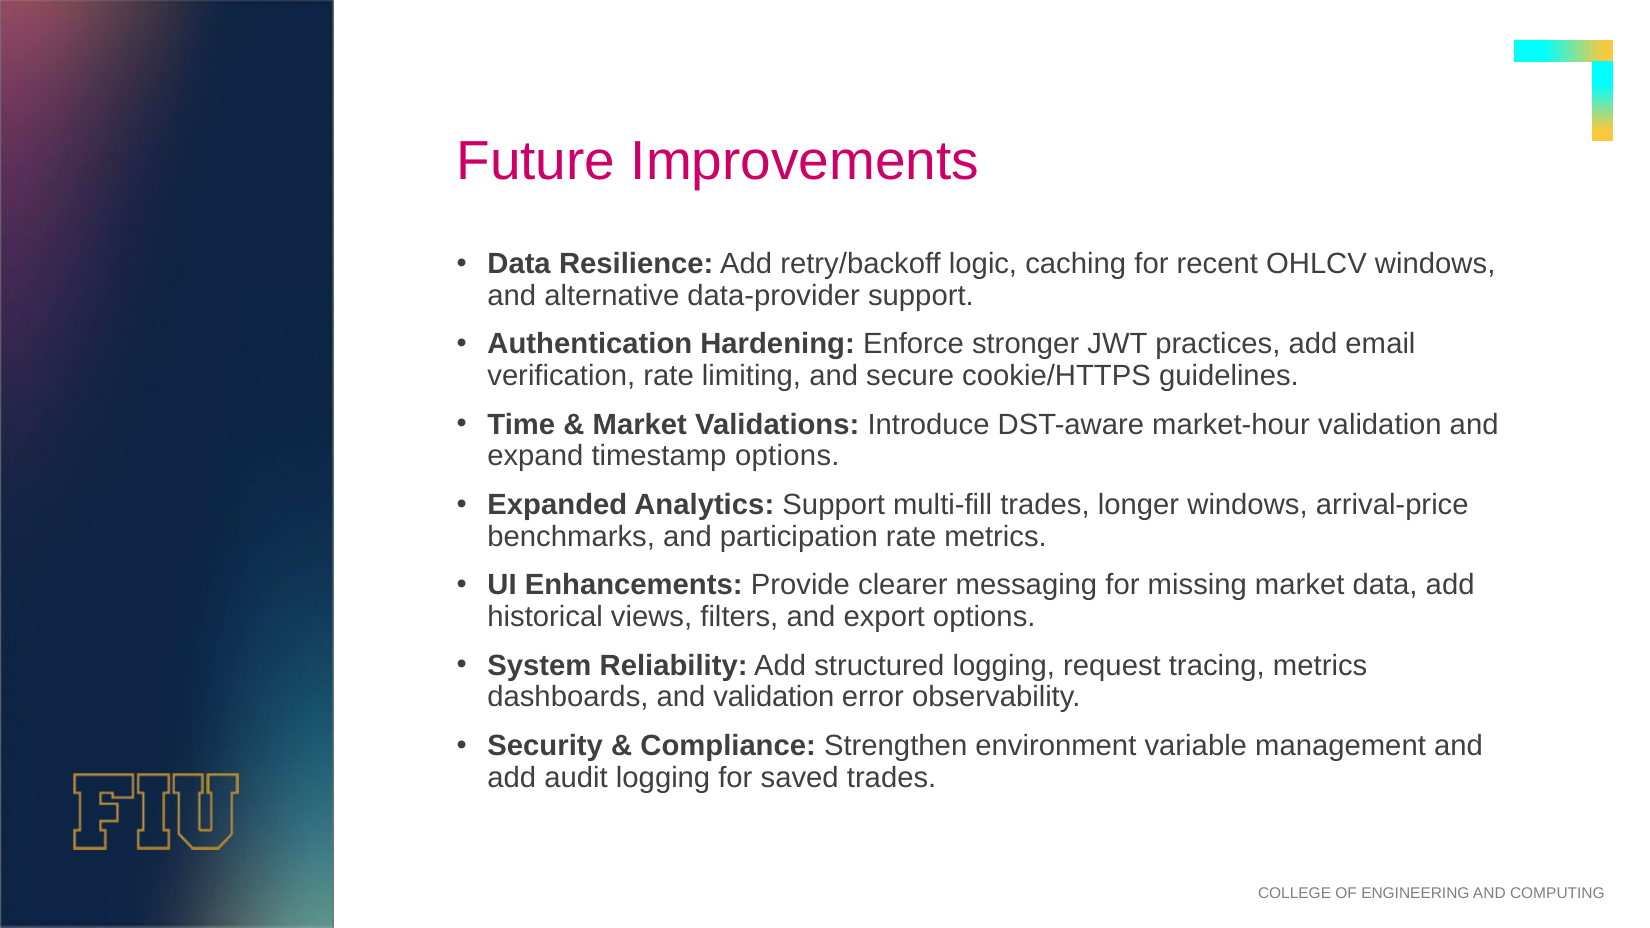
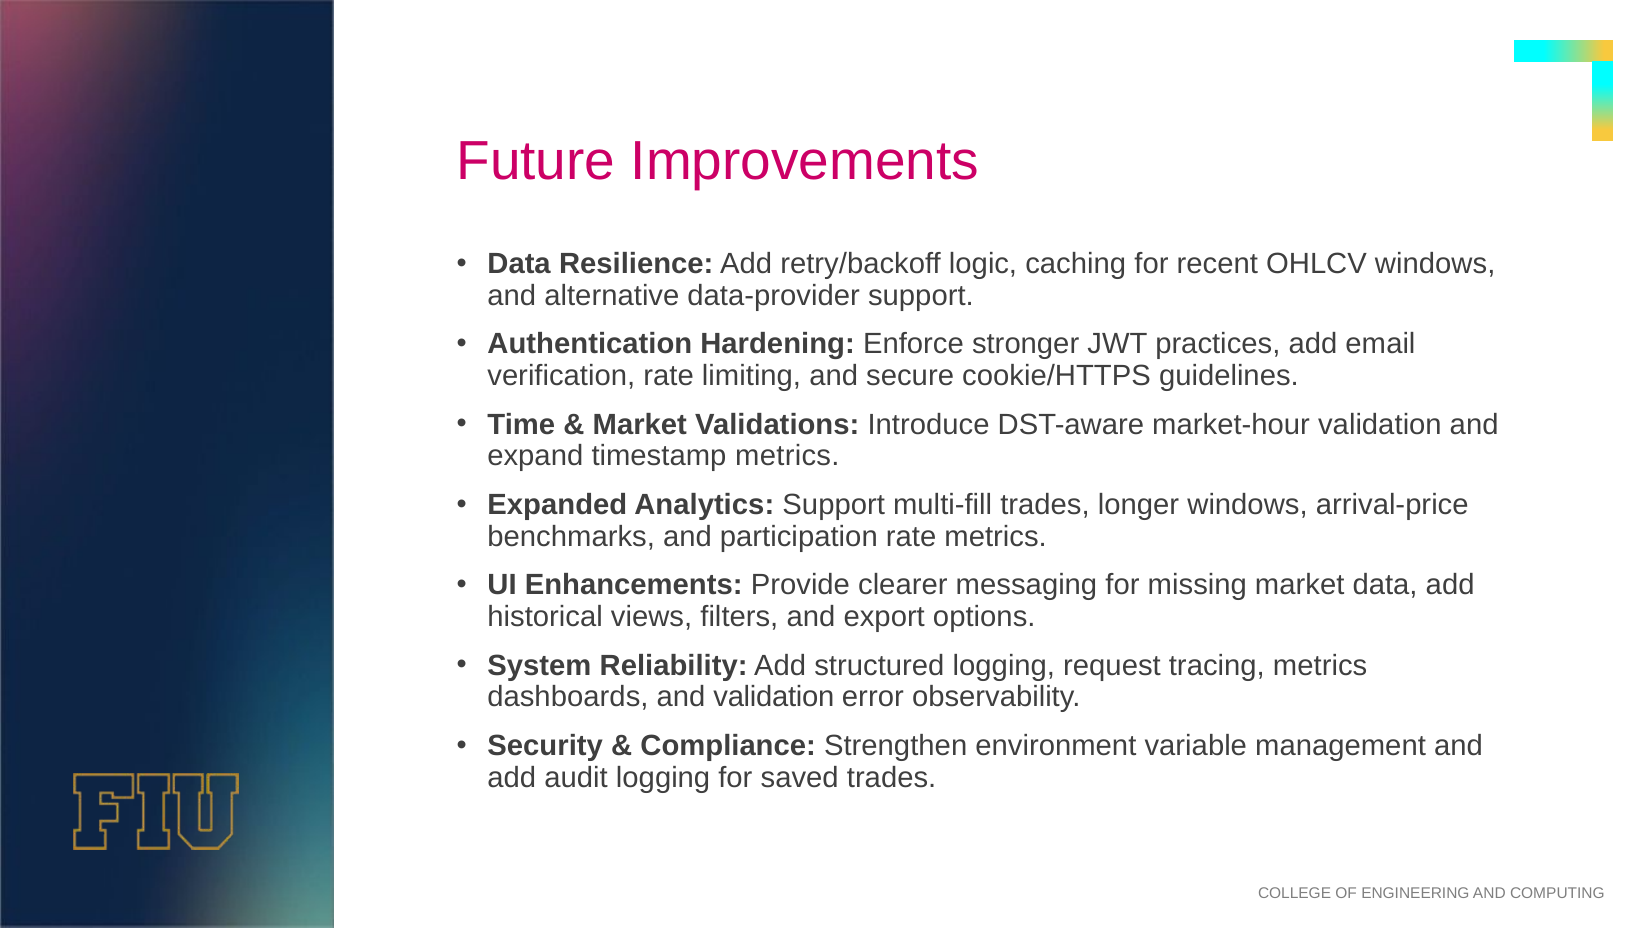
timestamp options: options -> metrics
